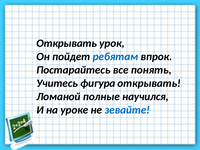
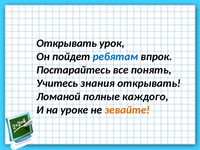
фигура: фигура -> знания
научился: научился -> каждого
зевайте colour: blue -> orange
